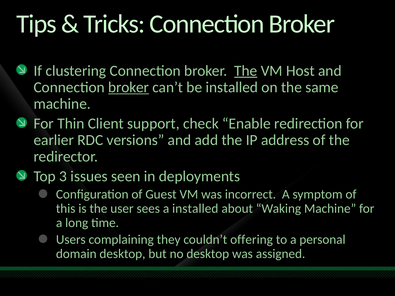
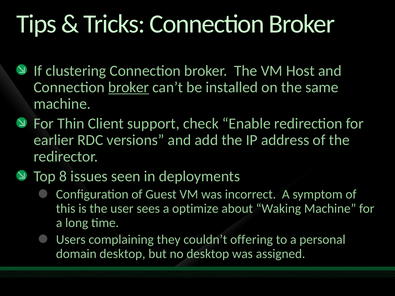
The at (246, 71) underline: present -> none
3: 3 -> 8
a installed: installed -> optimize
